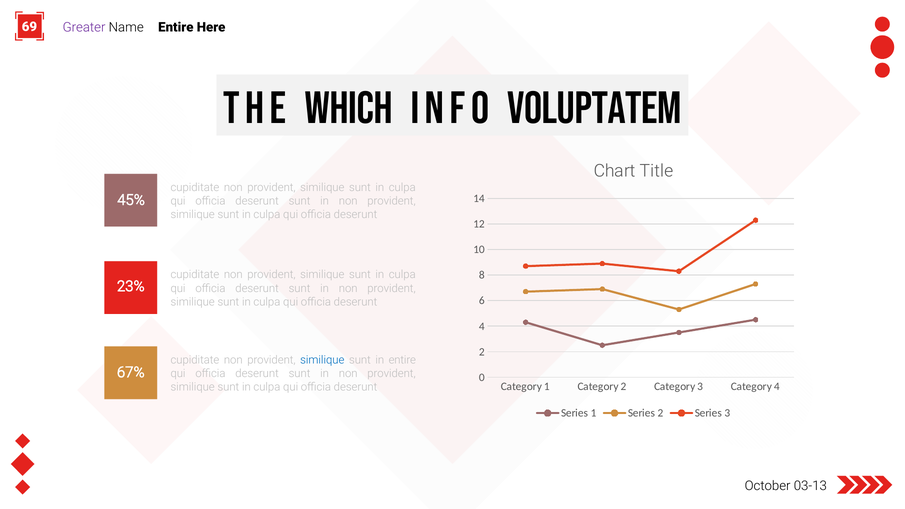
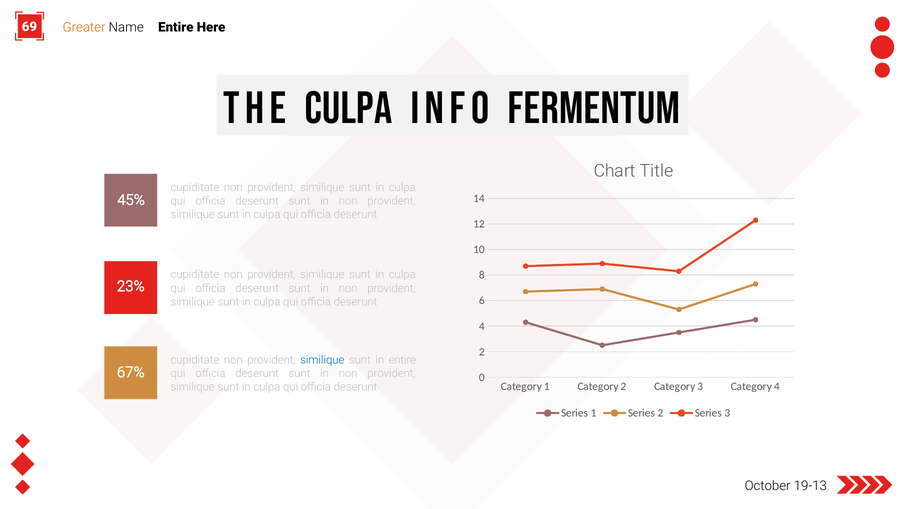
Greater colour: purple -> orange
The which: which -> culpa
voluptatem: voluptatem -> fermentum
03-13: 03-13 -> 19-13
